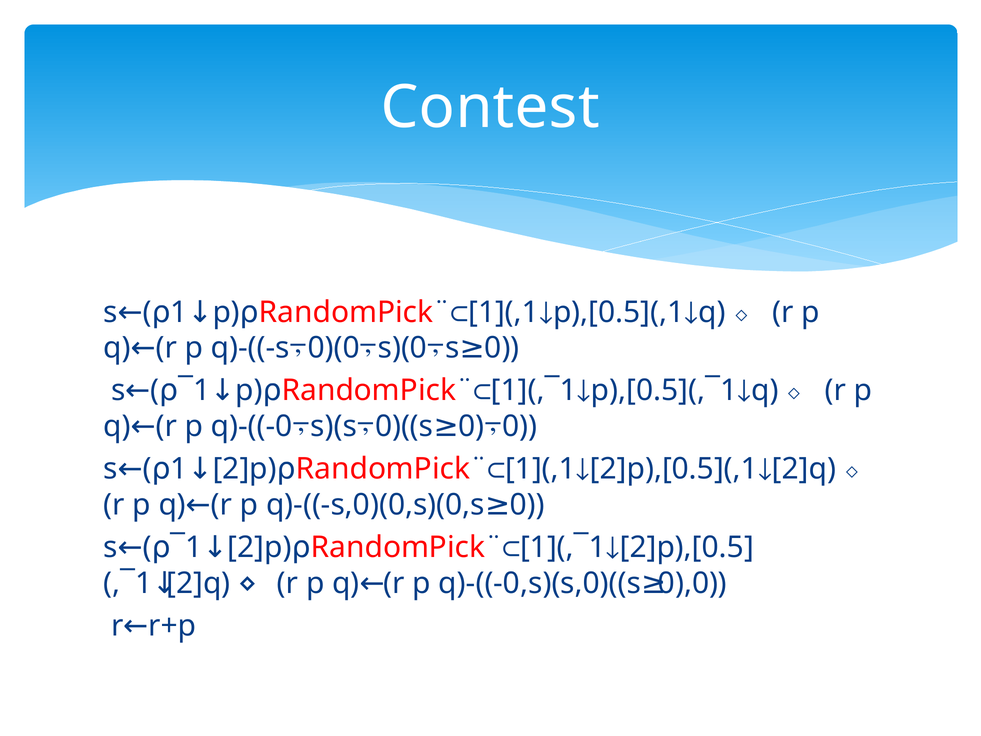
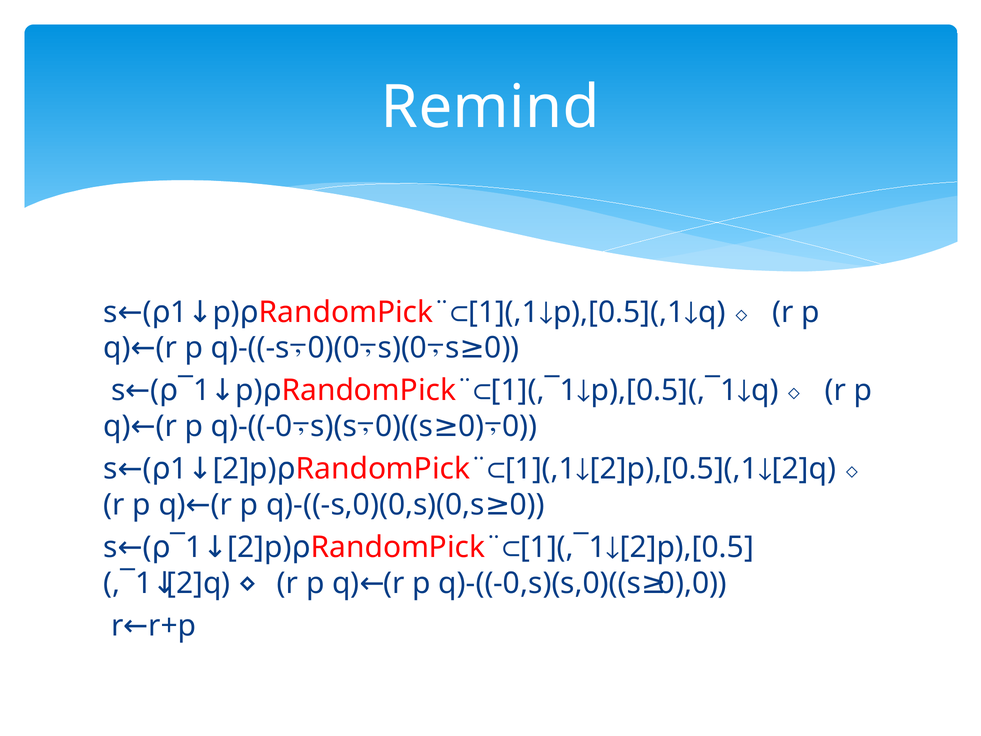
Contest: Contest -> Remind
